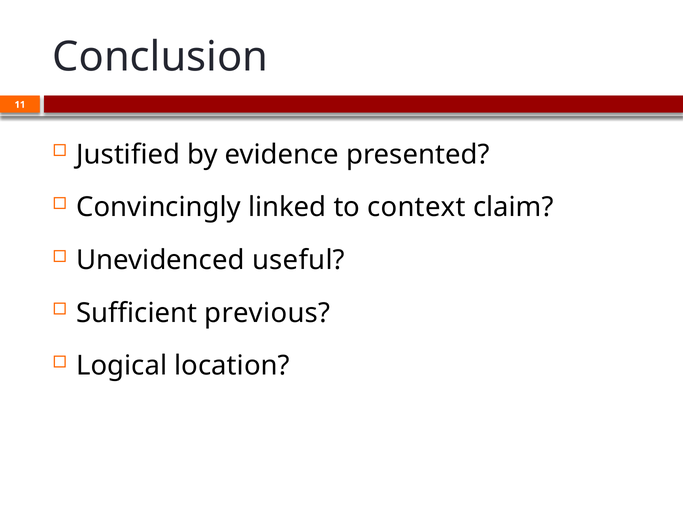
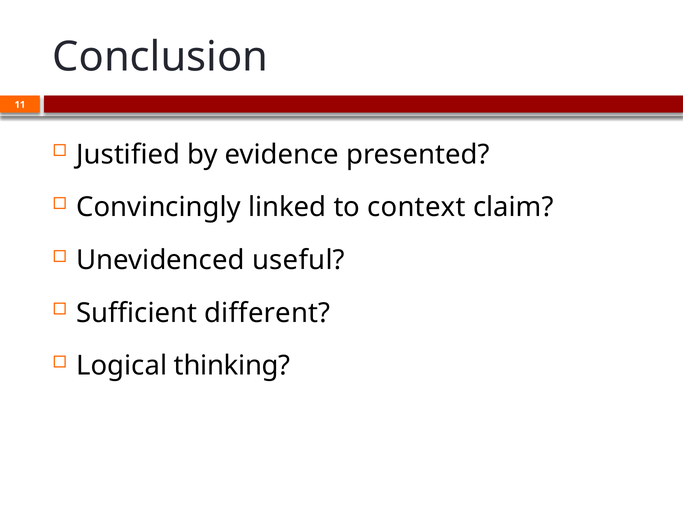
previous: previous -> different
location: location -> thinking
